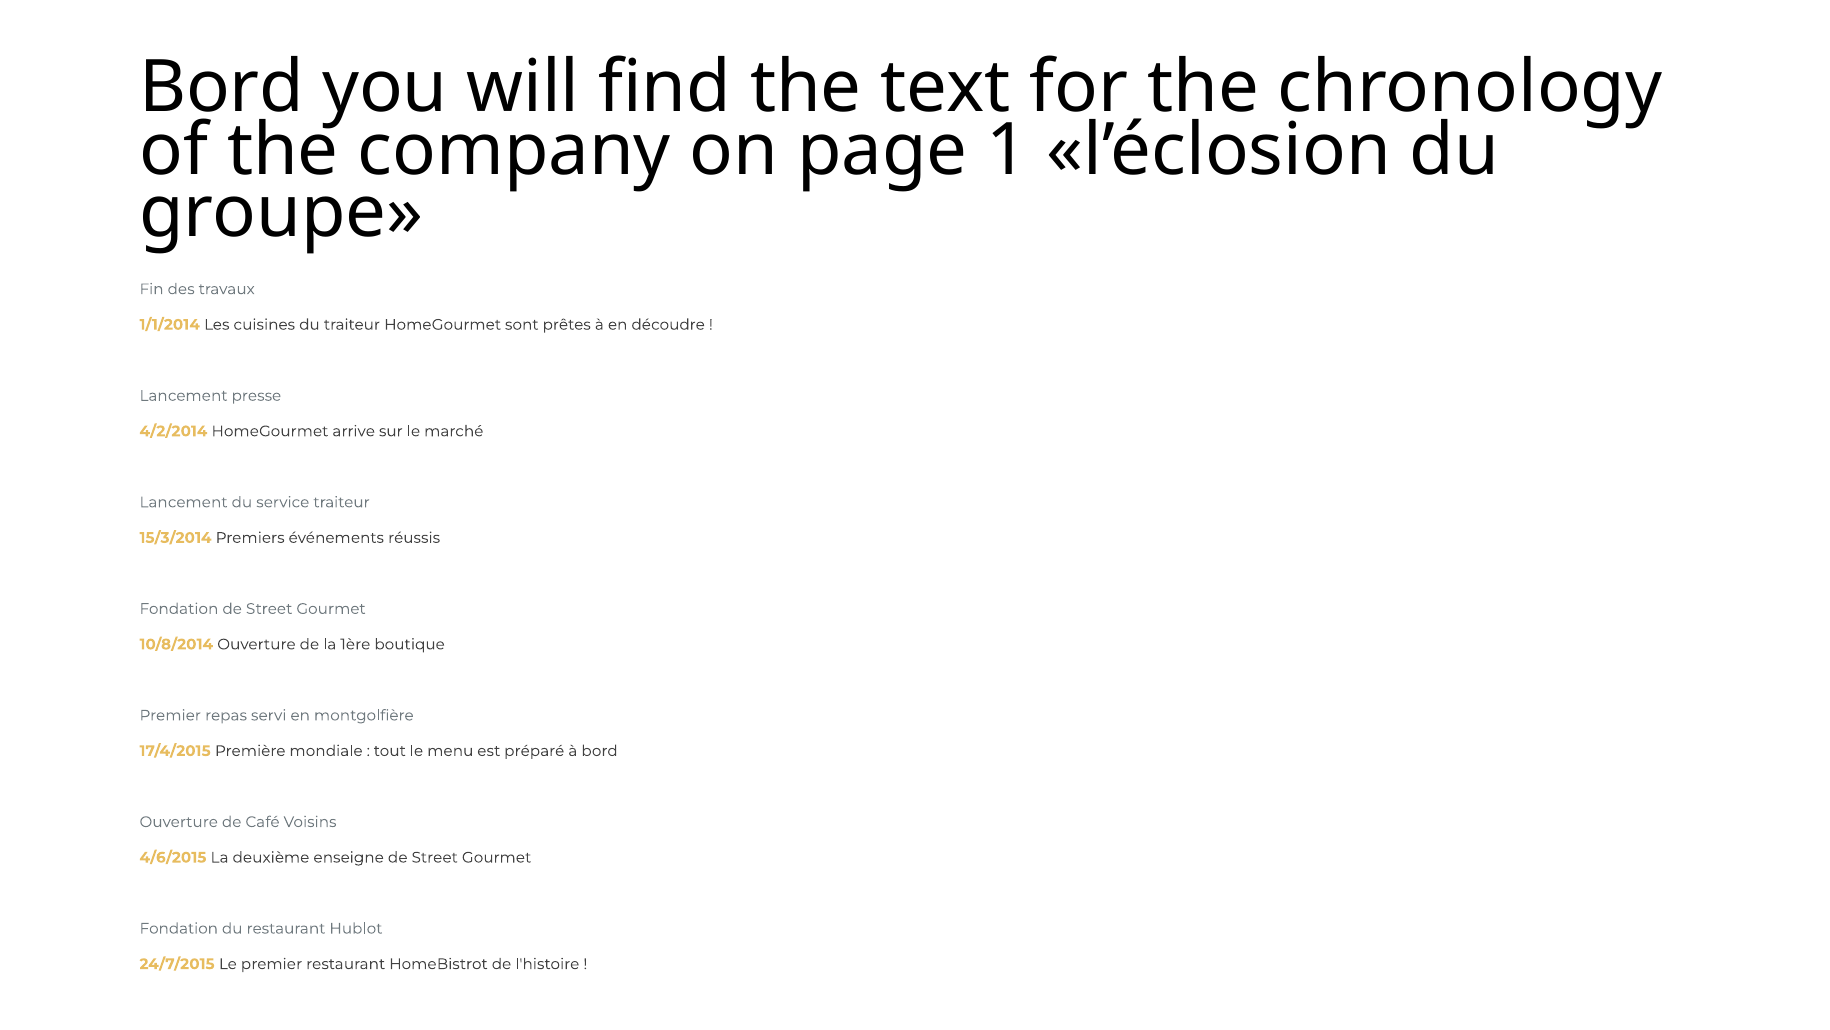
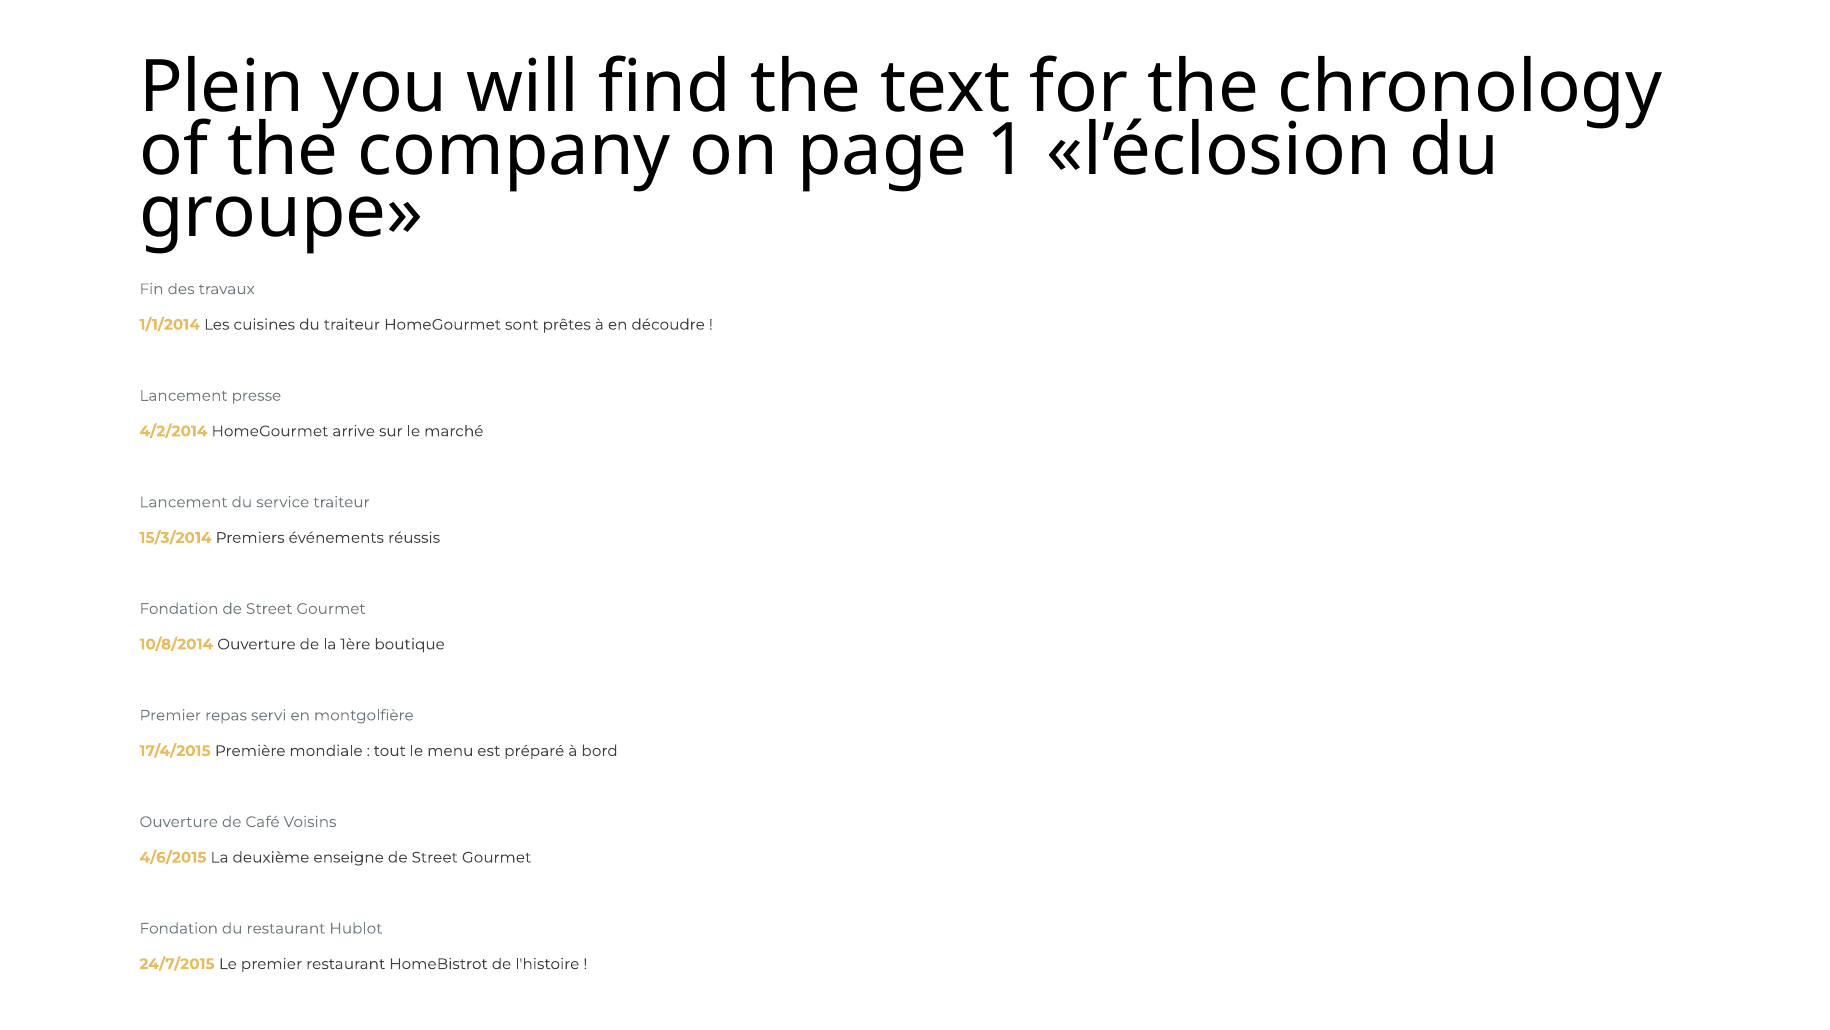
Bord at (222, 88): Bord -> Plein
